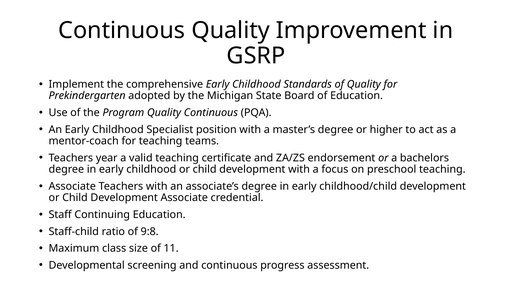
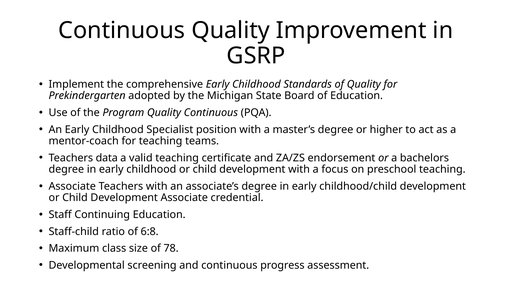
year: year -> data
9:8: 9:8 -> 6:8
11: 11 -> 78
